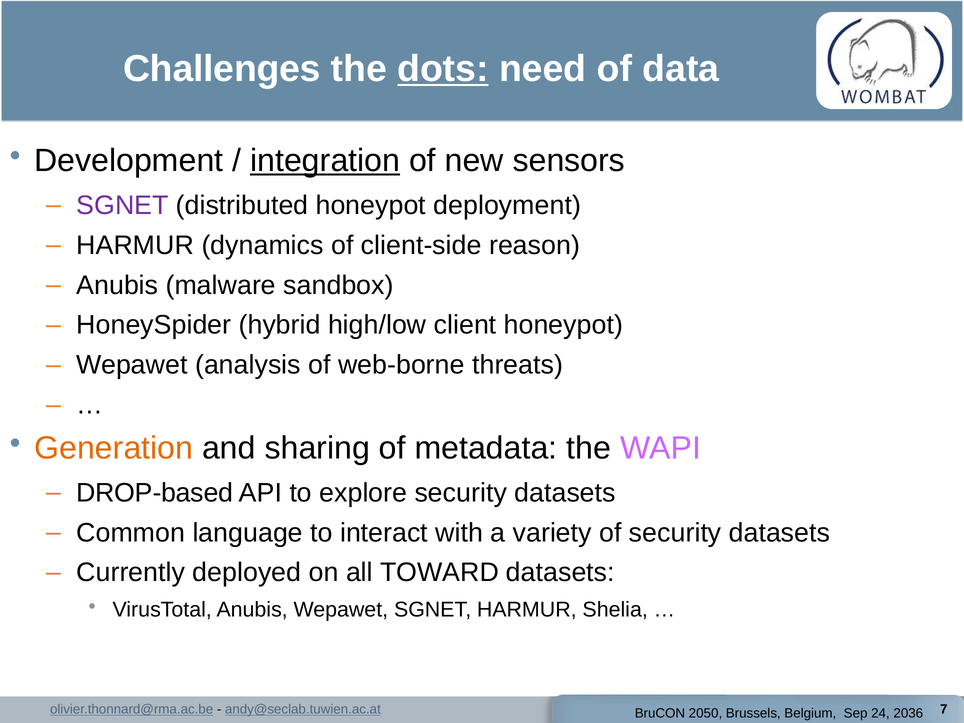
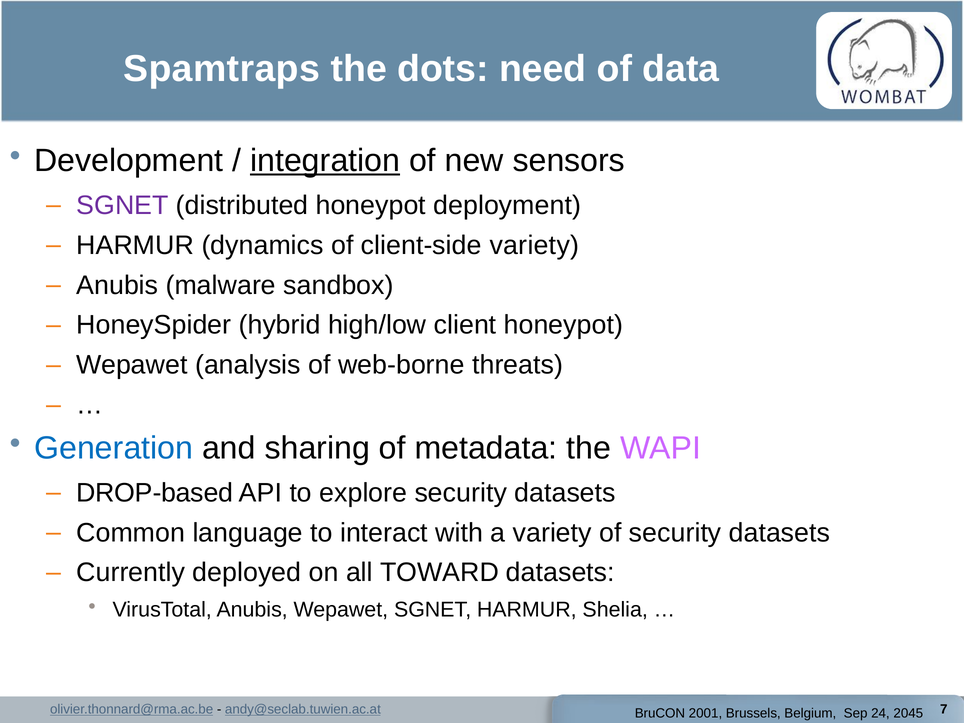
Challenges: Challenges -> Spamtraps
dots underline: present -> none
client-side reason: reason -> variety
Generation colour: orange -> blue
2050: 2050 -> 2001
2036: 2036 -> 2045
